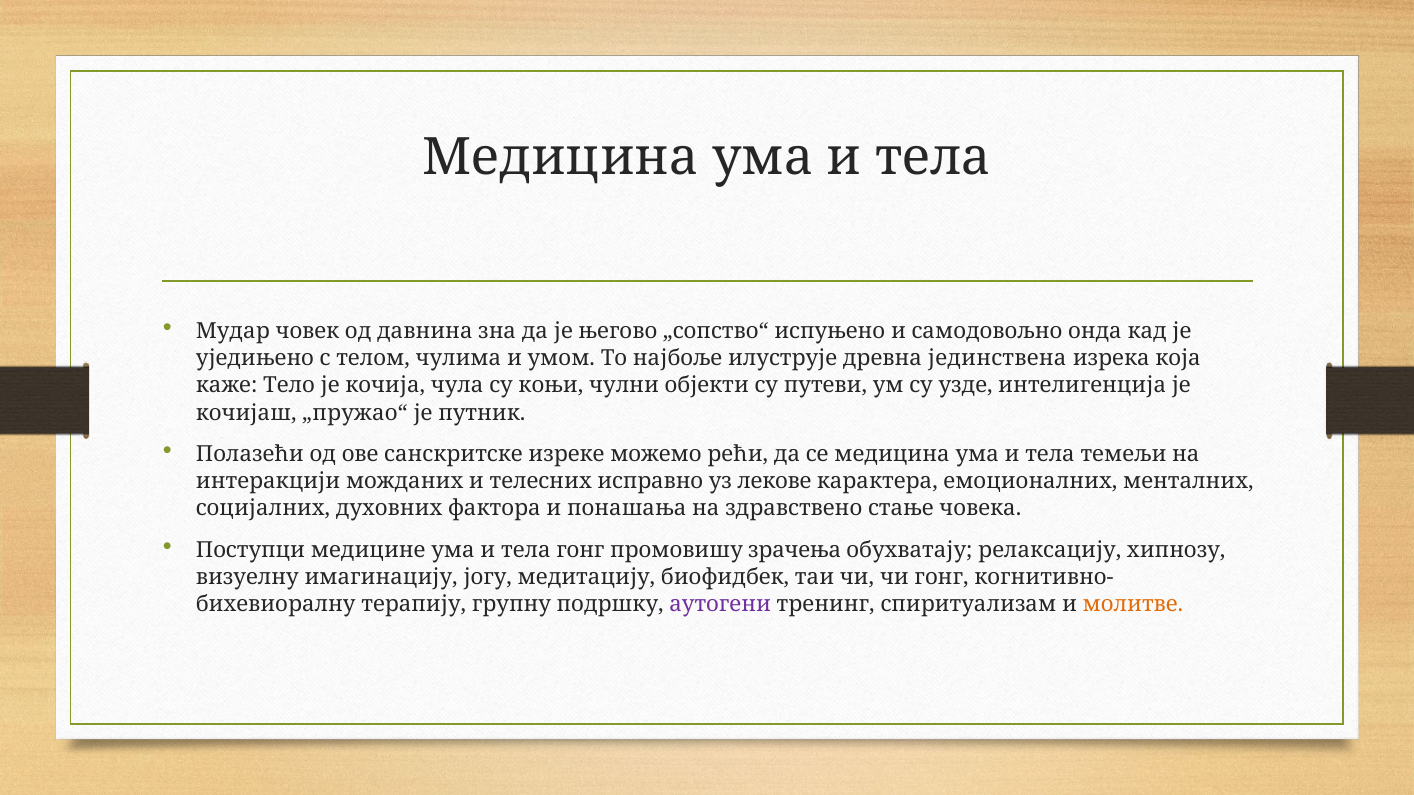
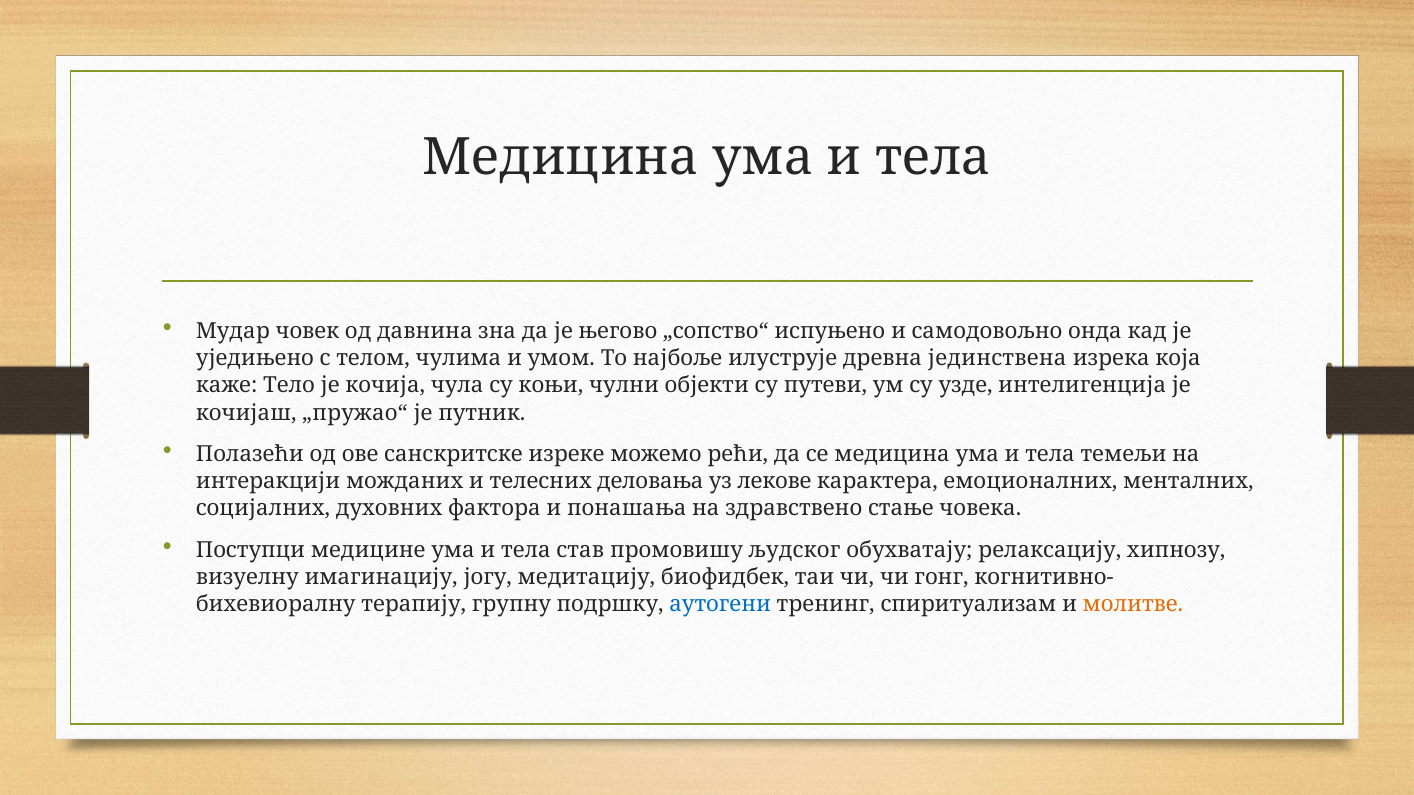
исправно: исправно -> деловања
тела гонг: гонг -> став
зрачења: зрачења -> људског
аутогени colour: purple -> blue
